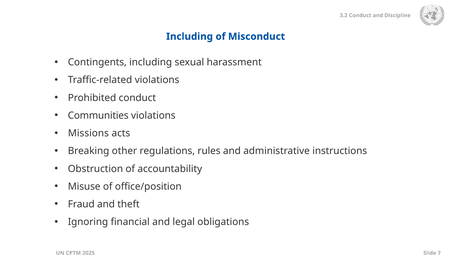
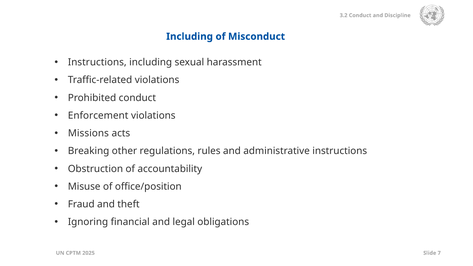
Contingents at (97, 62): Contingents -> Instructions
Communities: Communities -> Enforcement
